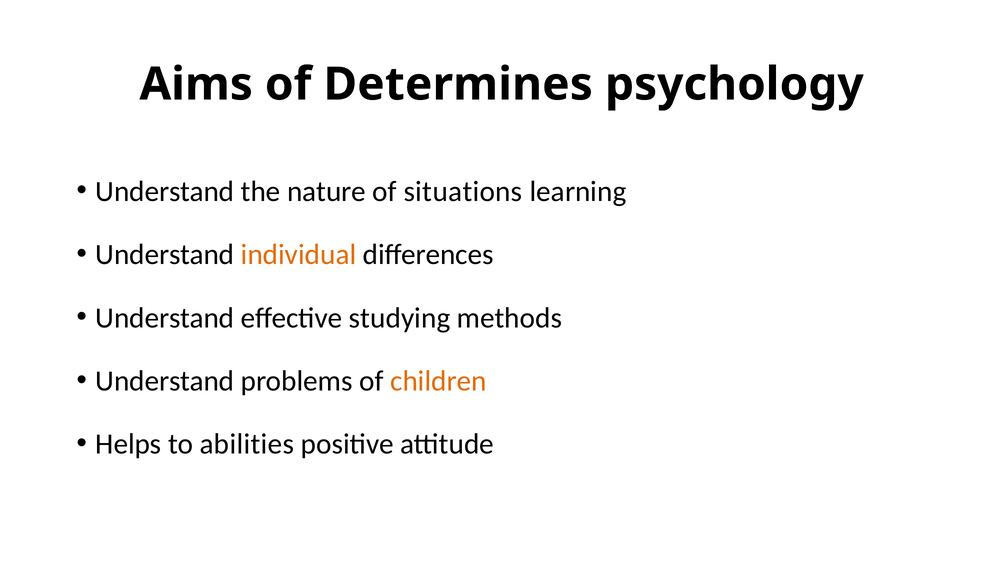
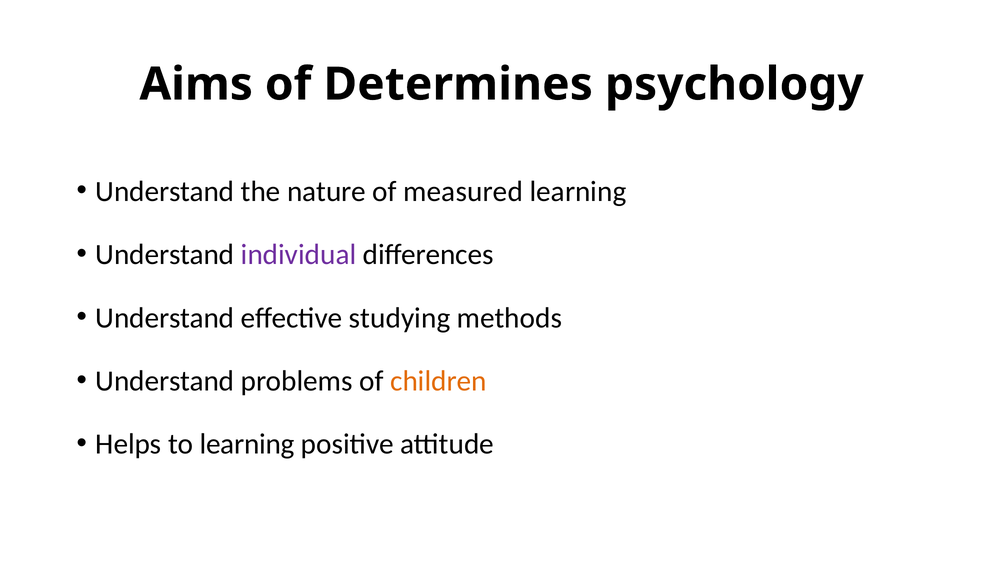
situations: situations -> measured
individual colour: orange -> purple
to abilities: abilities -> learning
